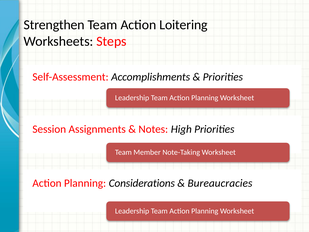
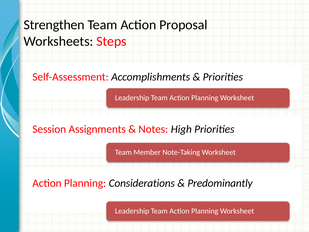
Loitering: Loitering -> Proposal
Bureaucracies: Bureaucracies -> Predominantly
